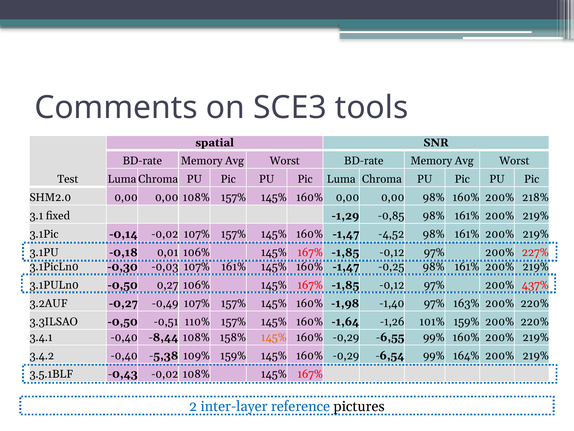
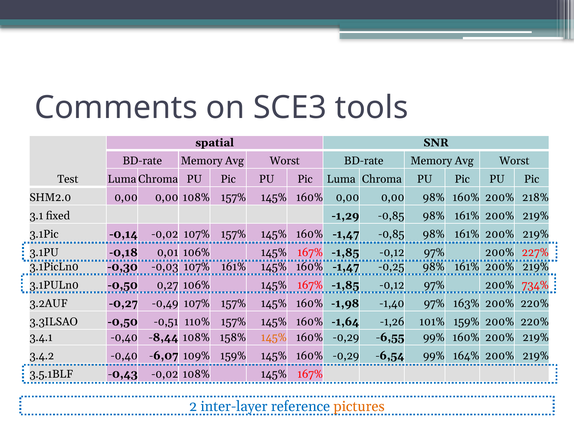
-1,47 -4,52: -4,52 -> -0,85
437%: 437% -> 734%
-5,38: -5,38 -> -6,07
pictures colour: black -> orange
